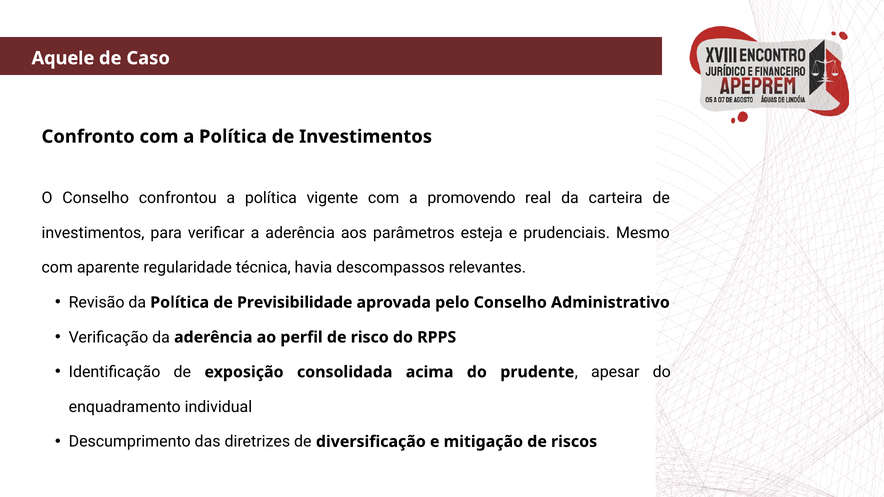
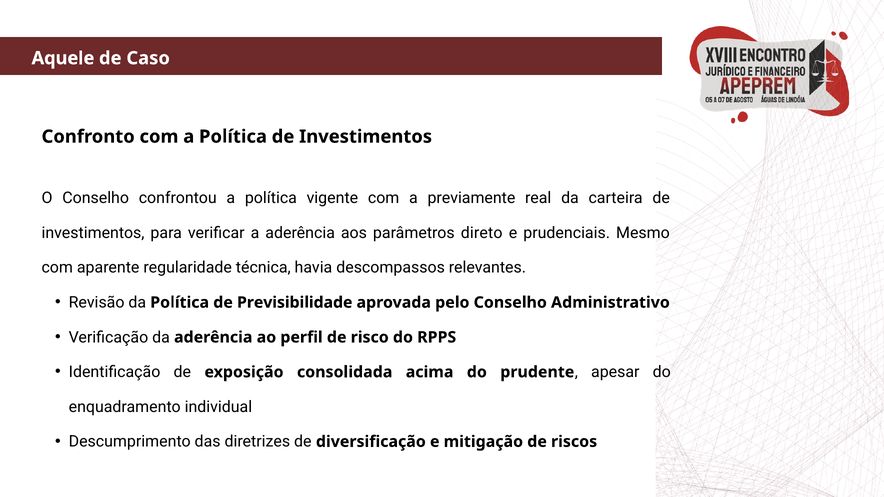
promovendo: promovendo -> previamente
esteja: esteja -> direto
